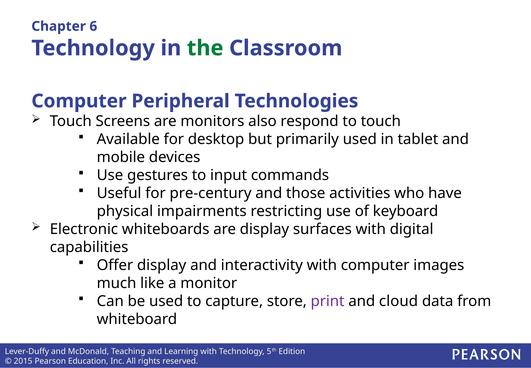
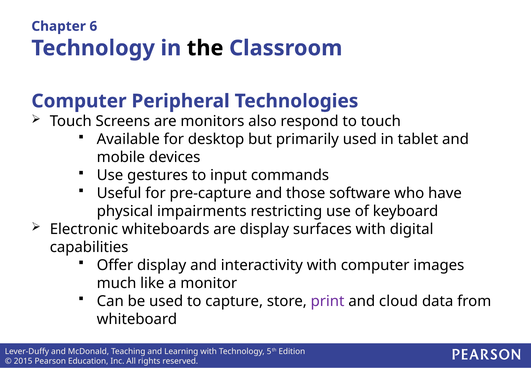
the colour: green -> black
pre-century: pre-century -> pre-capture
activities: activities -> software
